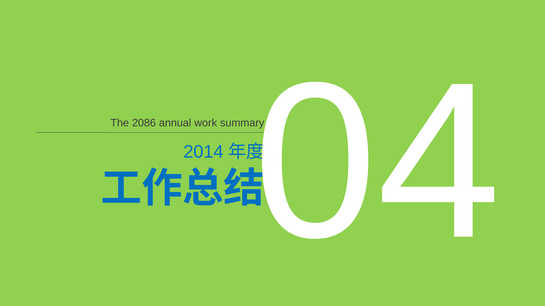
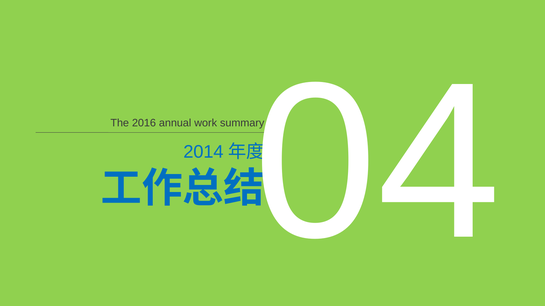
2086: 2086 -> 2016
